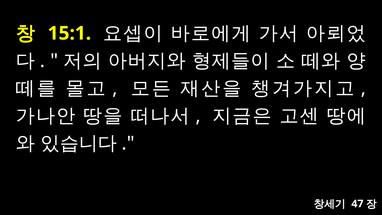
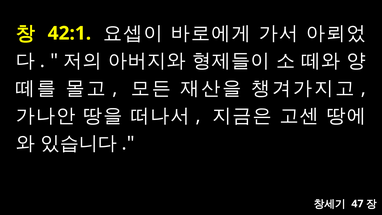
15:1: 15:1 -> 42:1
